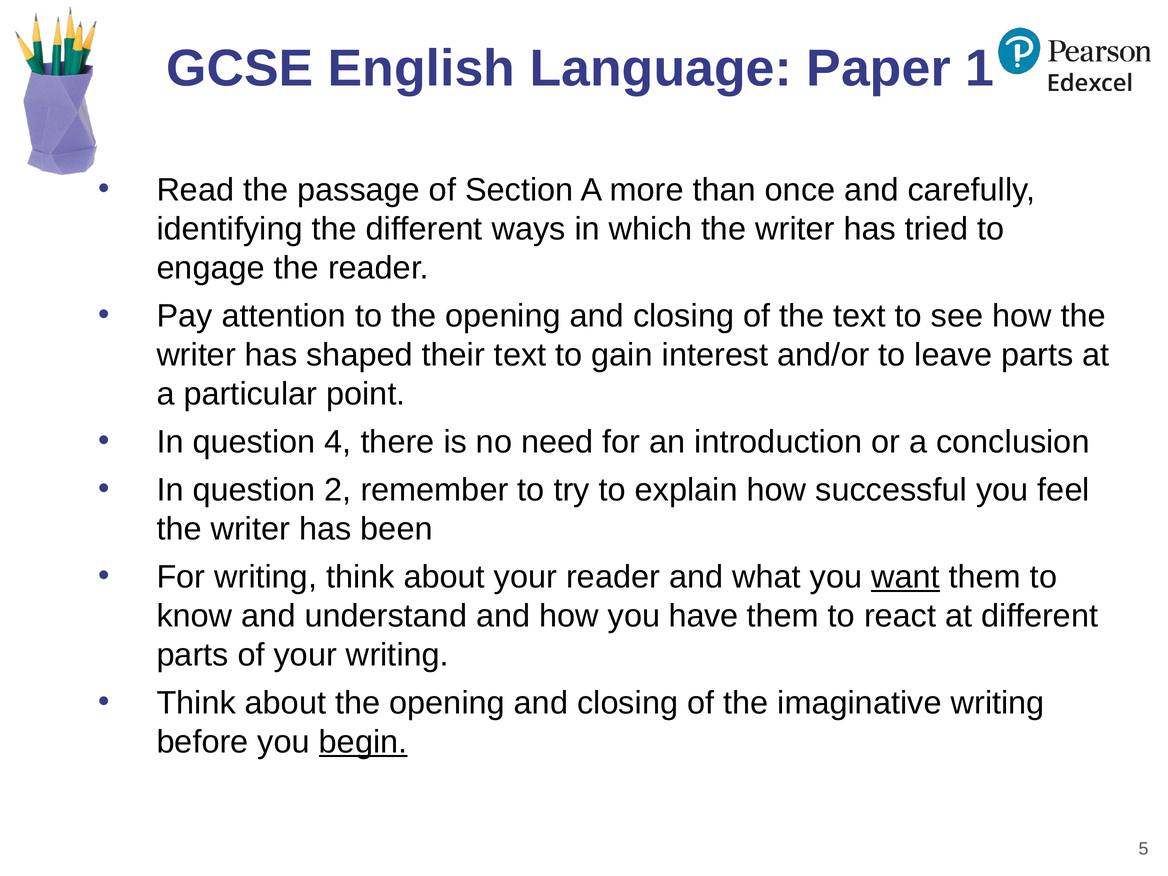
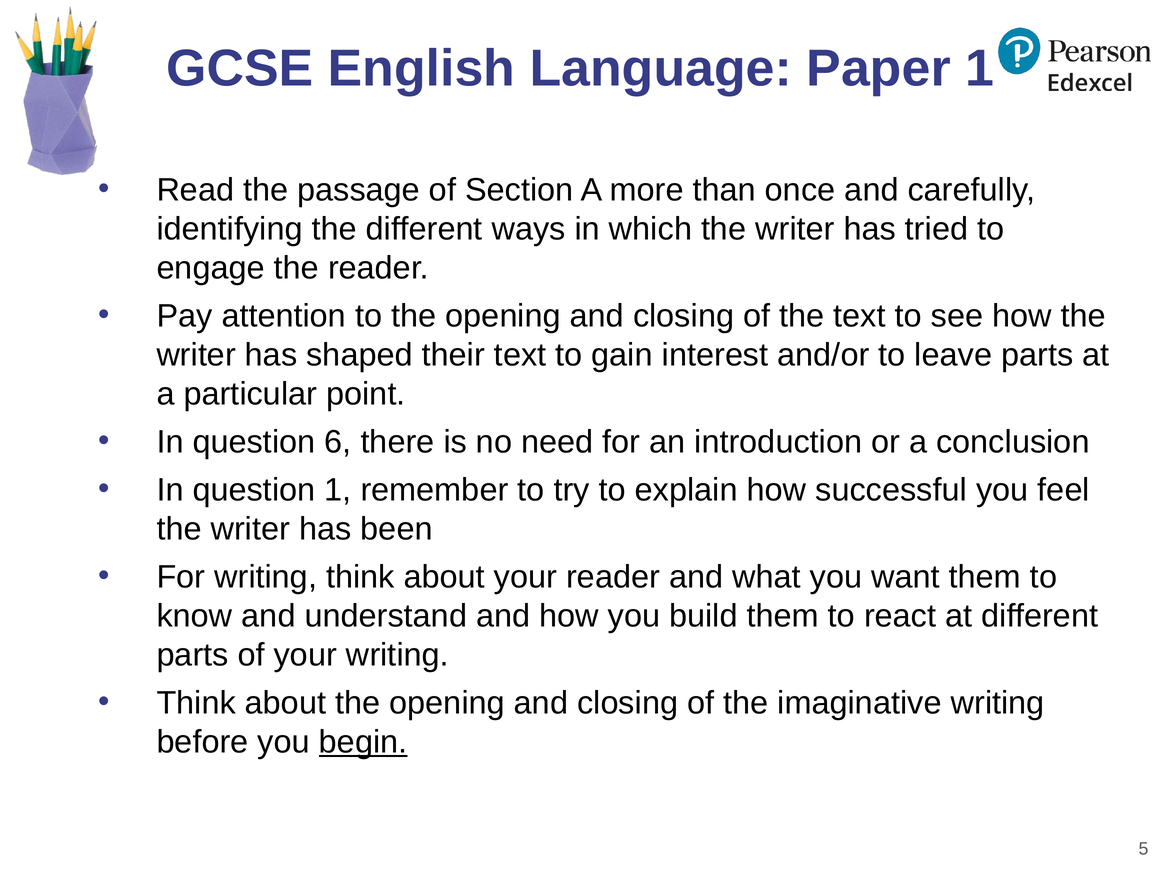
4: 4 -> 6
question 2: 2 -> 1
want underline: present -> none
have: have -> build
